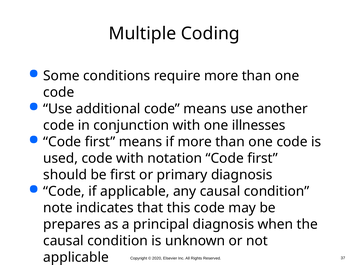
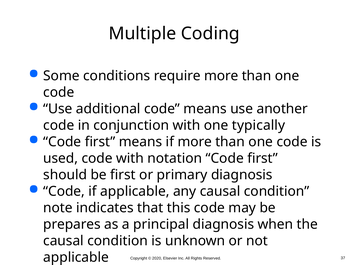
illnesses: illnesses -> typically
